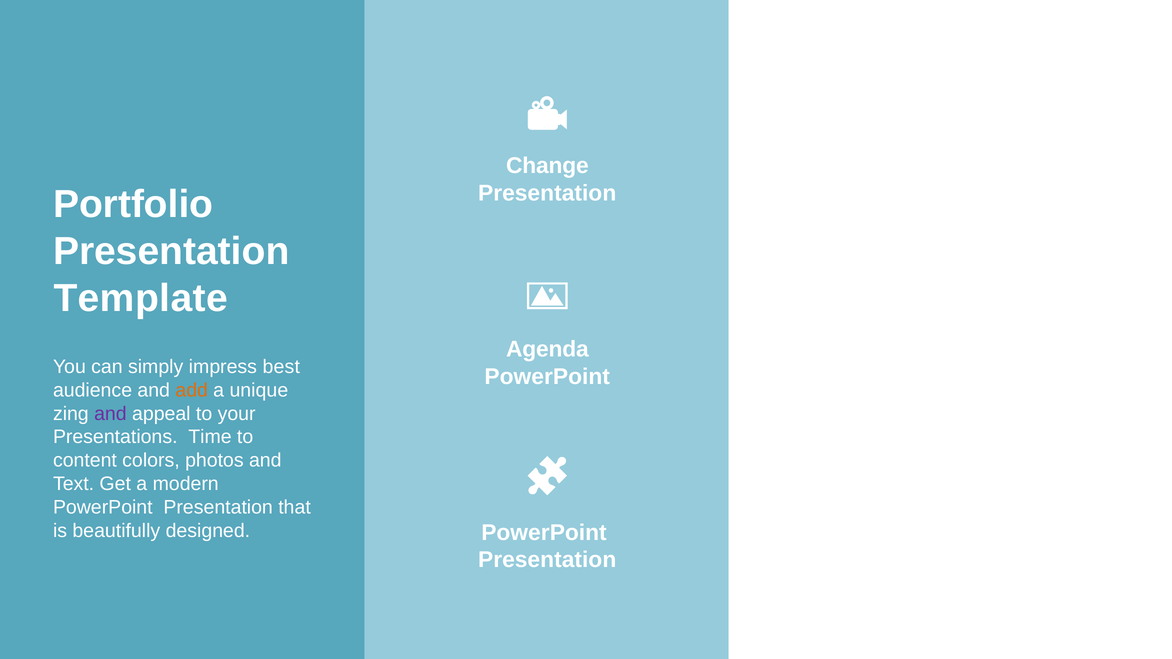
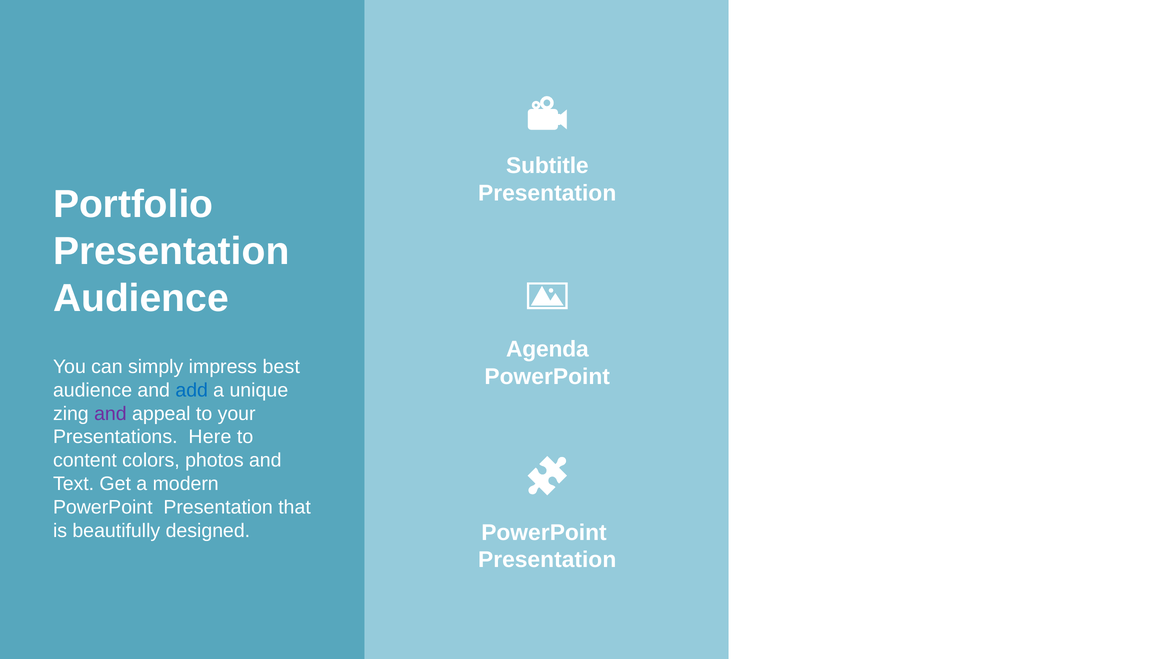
Change: Change -> Subtitle
Template at (141, 298): Template -> Audience
add colour: orange -> blue
Time: Time -> Here
